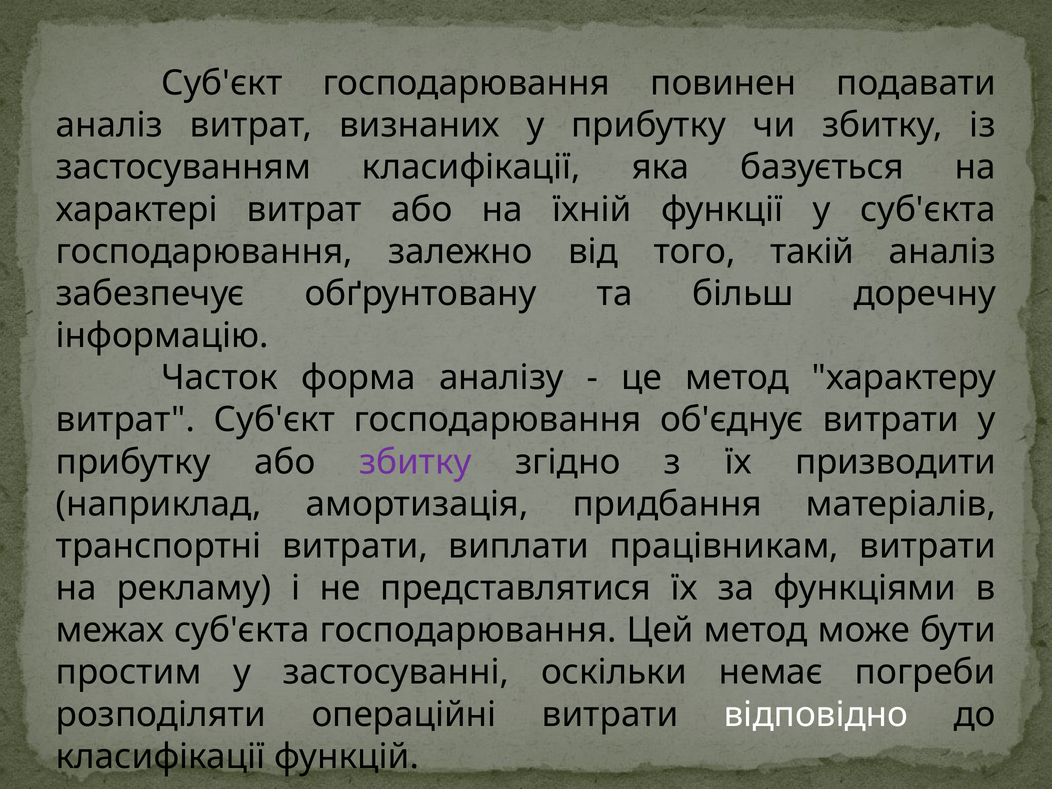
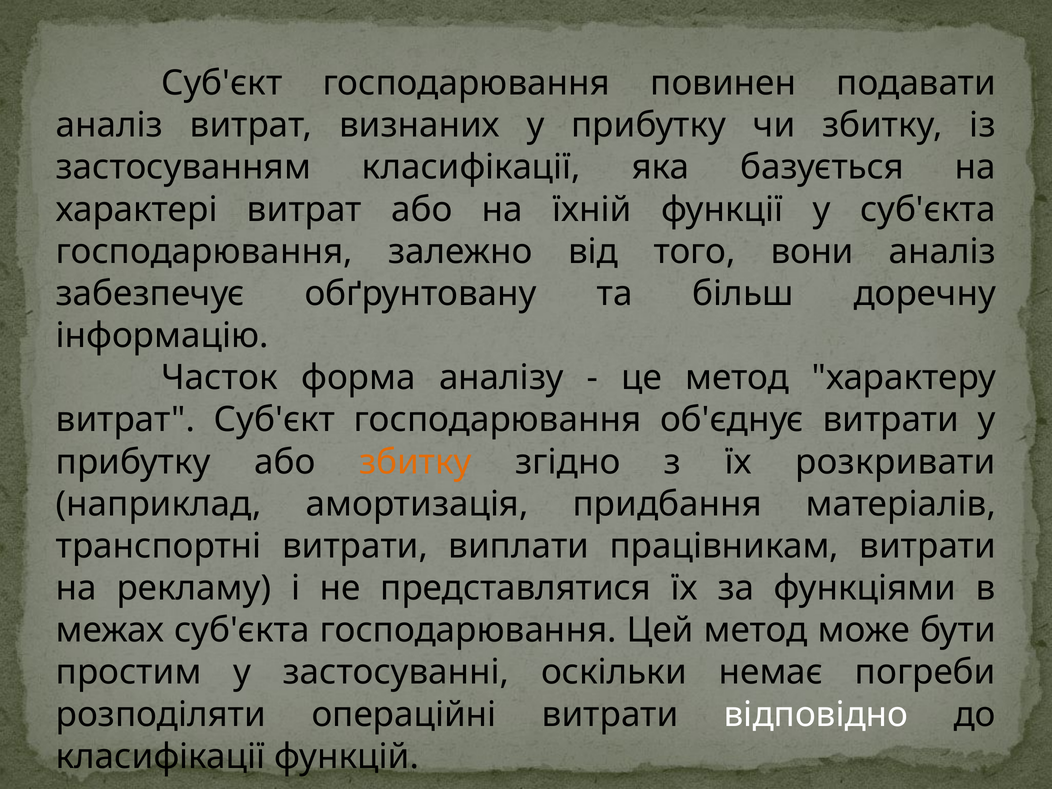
такій: такій -> вони
збитку at (415, 462) colour: purple -> orange
призводити: призводити -> розкривати
